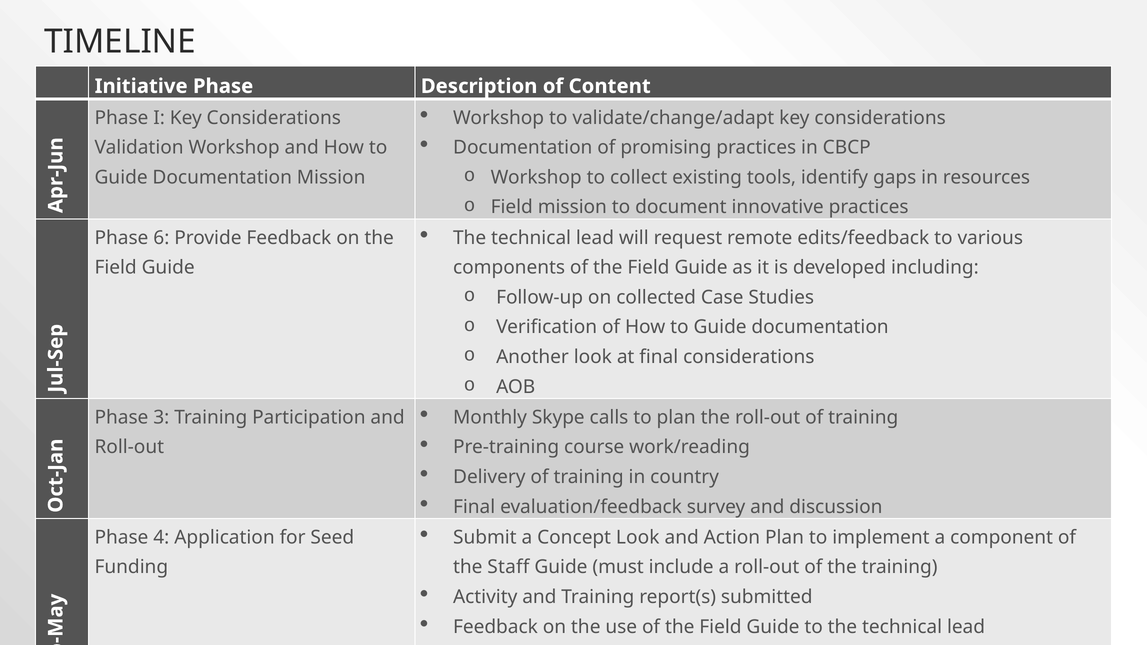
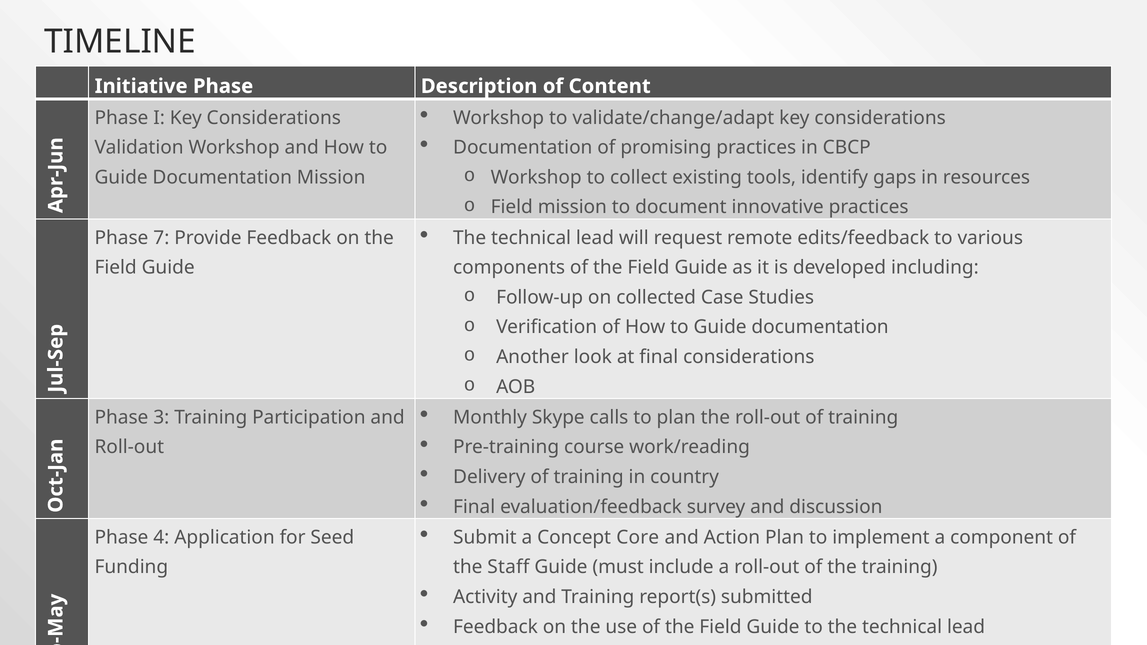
6: 6 -> 7
Concept Look: Look -> Core
